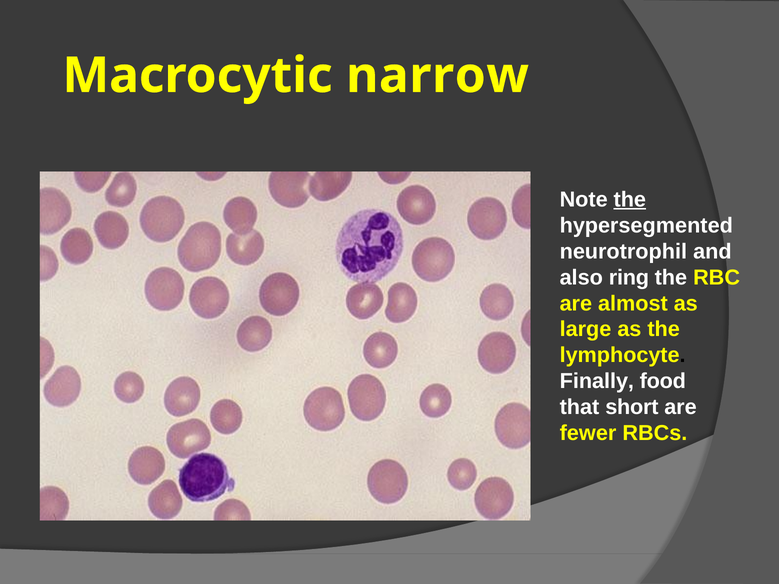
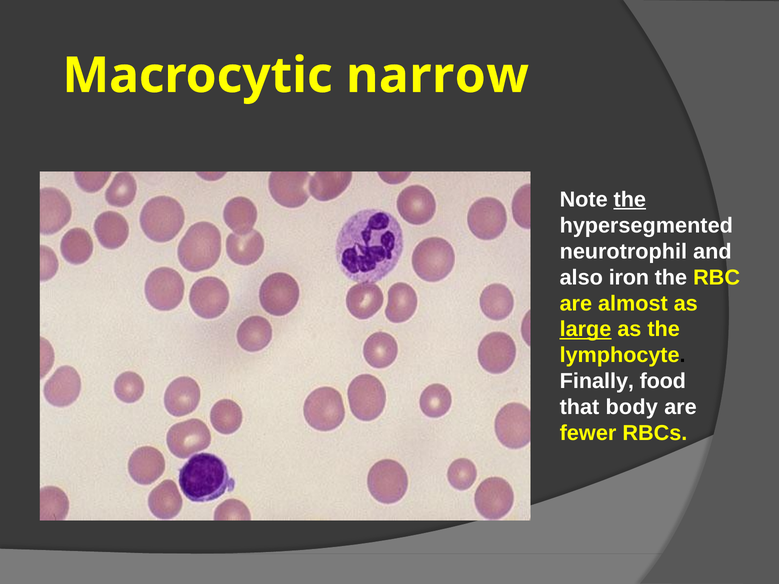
ring: ring -> iron
large underline: none -> present
short: short -> body
